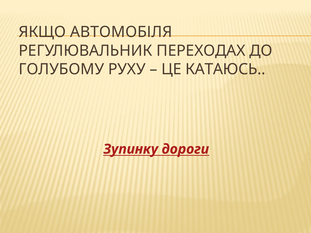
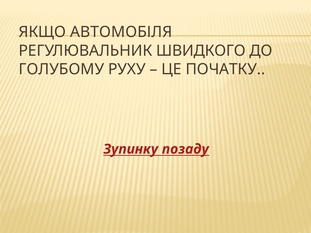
ПЕРЕХОДАХ: ПЕРЕХОДАХ -> ШВИДКОГО
КАТАЮСЬ: КАТАЮСЬ -> ПОЧАТКУ
дороги: дороги -> позаду
